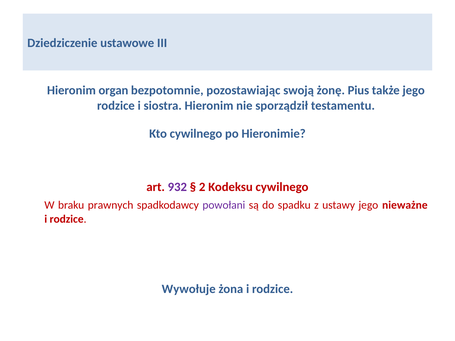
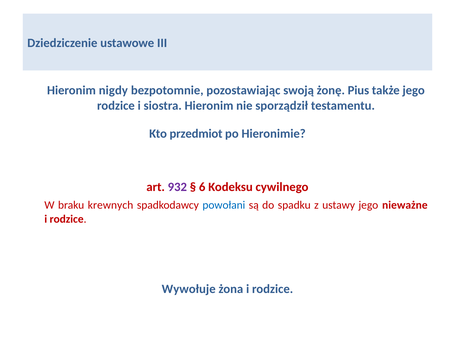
organ: organ -> nigdy
Kto cywilnego: cywilnego -> przedmiot
2: 2 -> 6
prawnych: prawnych -> krewnych
powołani colour: purple -> blue
